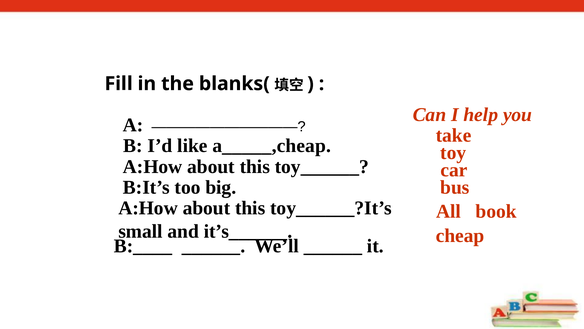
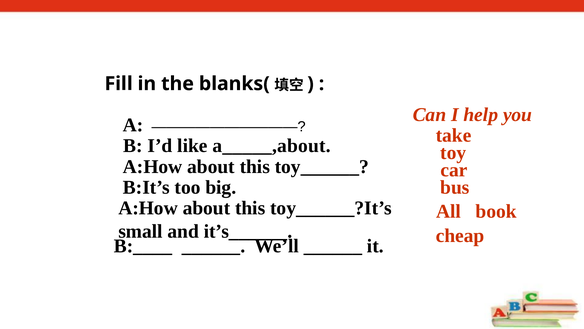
a_____,cheap: a_____,cheap -> a_____,about
